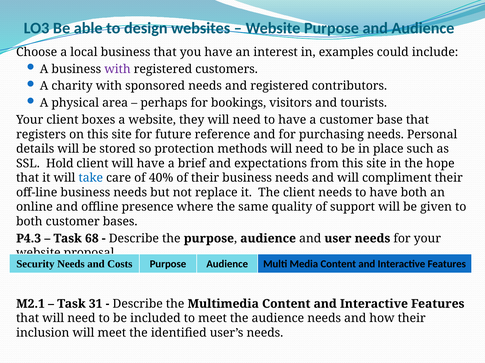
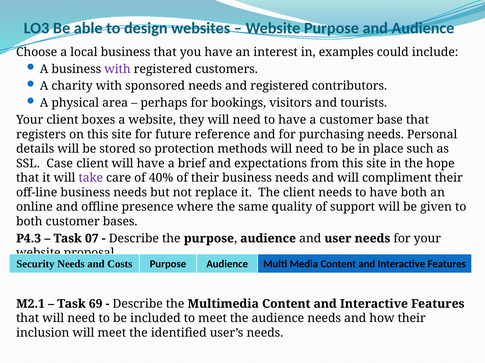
Hold: Hold -> Case
take colour: blue -> purple
68: 68 -> 07
31: 31 -> 69
